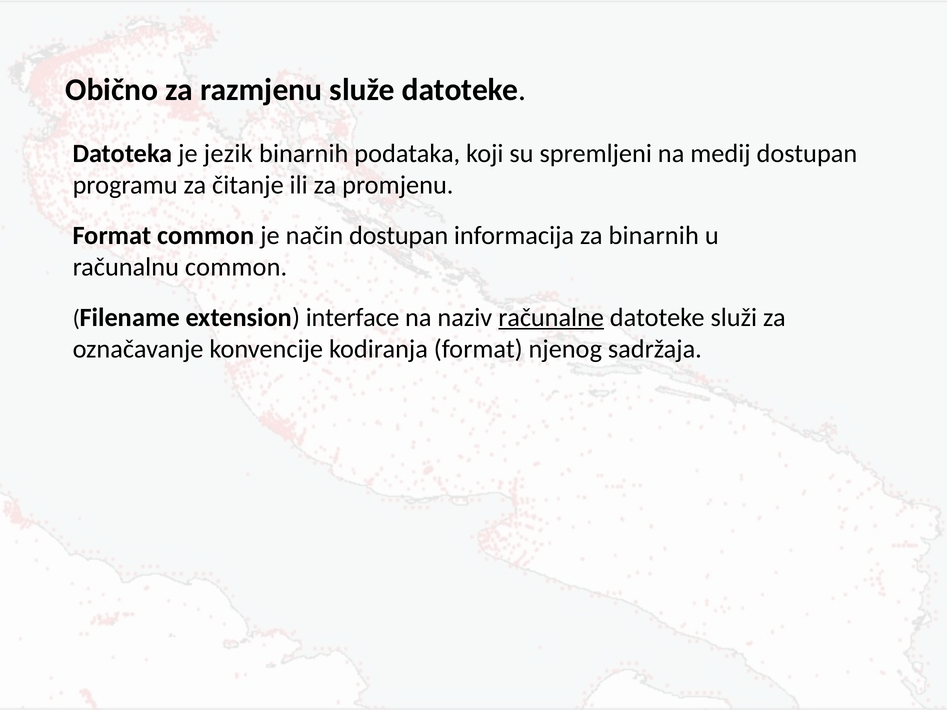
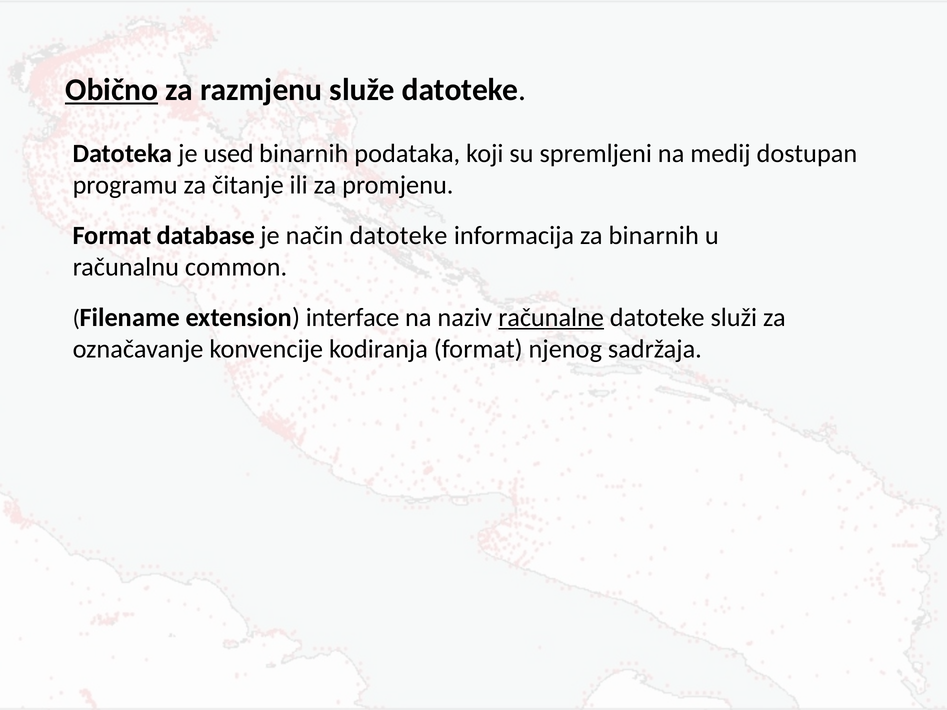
Obično underline: none -> present
jezik: jezik -> used
Format common: common -> database
način dostupan: dostupan -> datoteke
